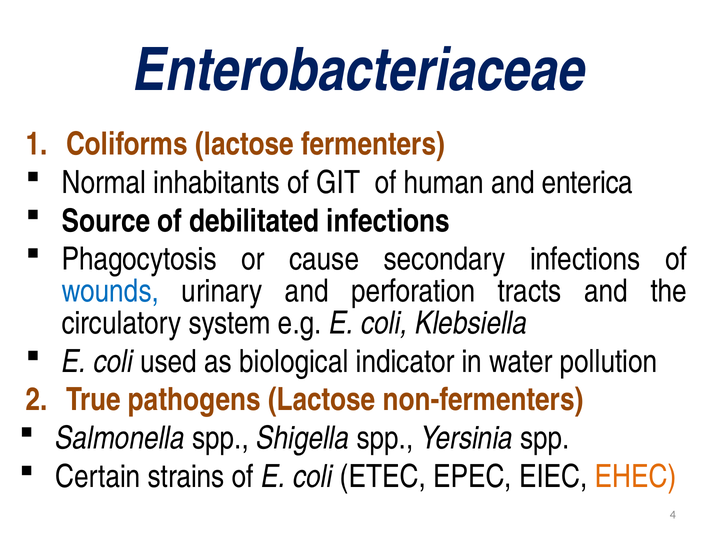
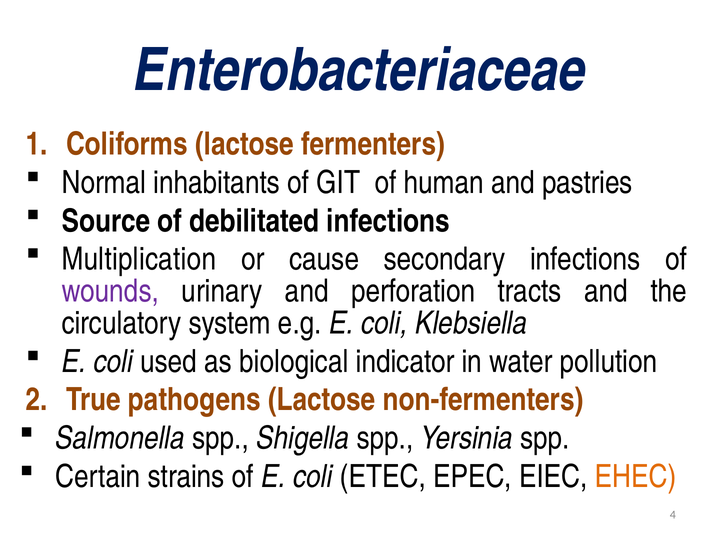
enterica: enterica -> pastries
Phagocytosis: Phagocytosis -> Multiplication
wounds colour: blue -> purple
